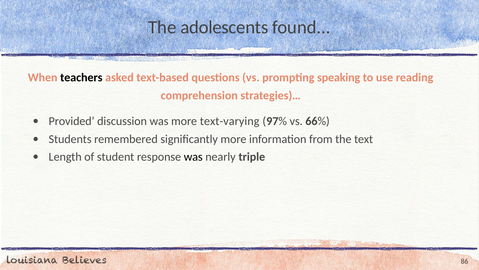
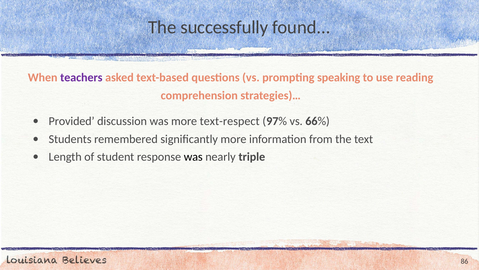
adolescents: adolescents -> successfully
teachers colour: black -> purple
text-varying: text-varying -> text-respect
